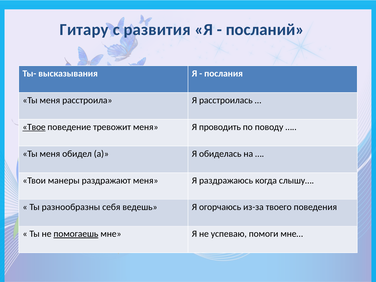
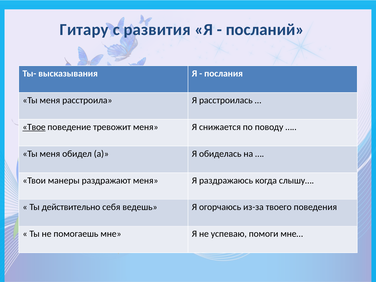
проводить: проводить -> снижается
разнообразны: разнообразны -> действительно
помогаешь underline: present -> none
